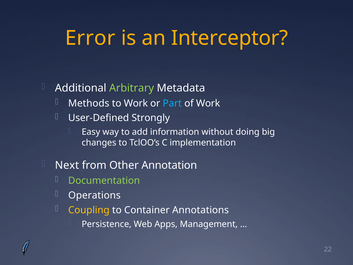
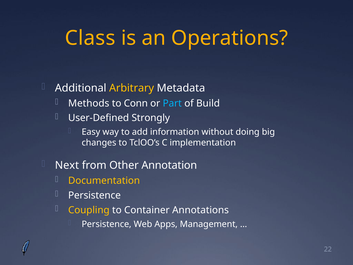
Error: Error -> Class
Interceptor: Interceptor -> Operations
Arbitrary colour: light green -> yellow
to Work: Work -> Conn
of Work: Work -> Build
Documentation colour: light green -> yellow
Operations at (94, 195): Operations -> Persistence
